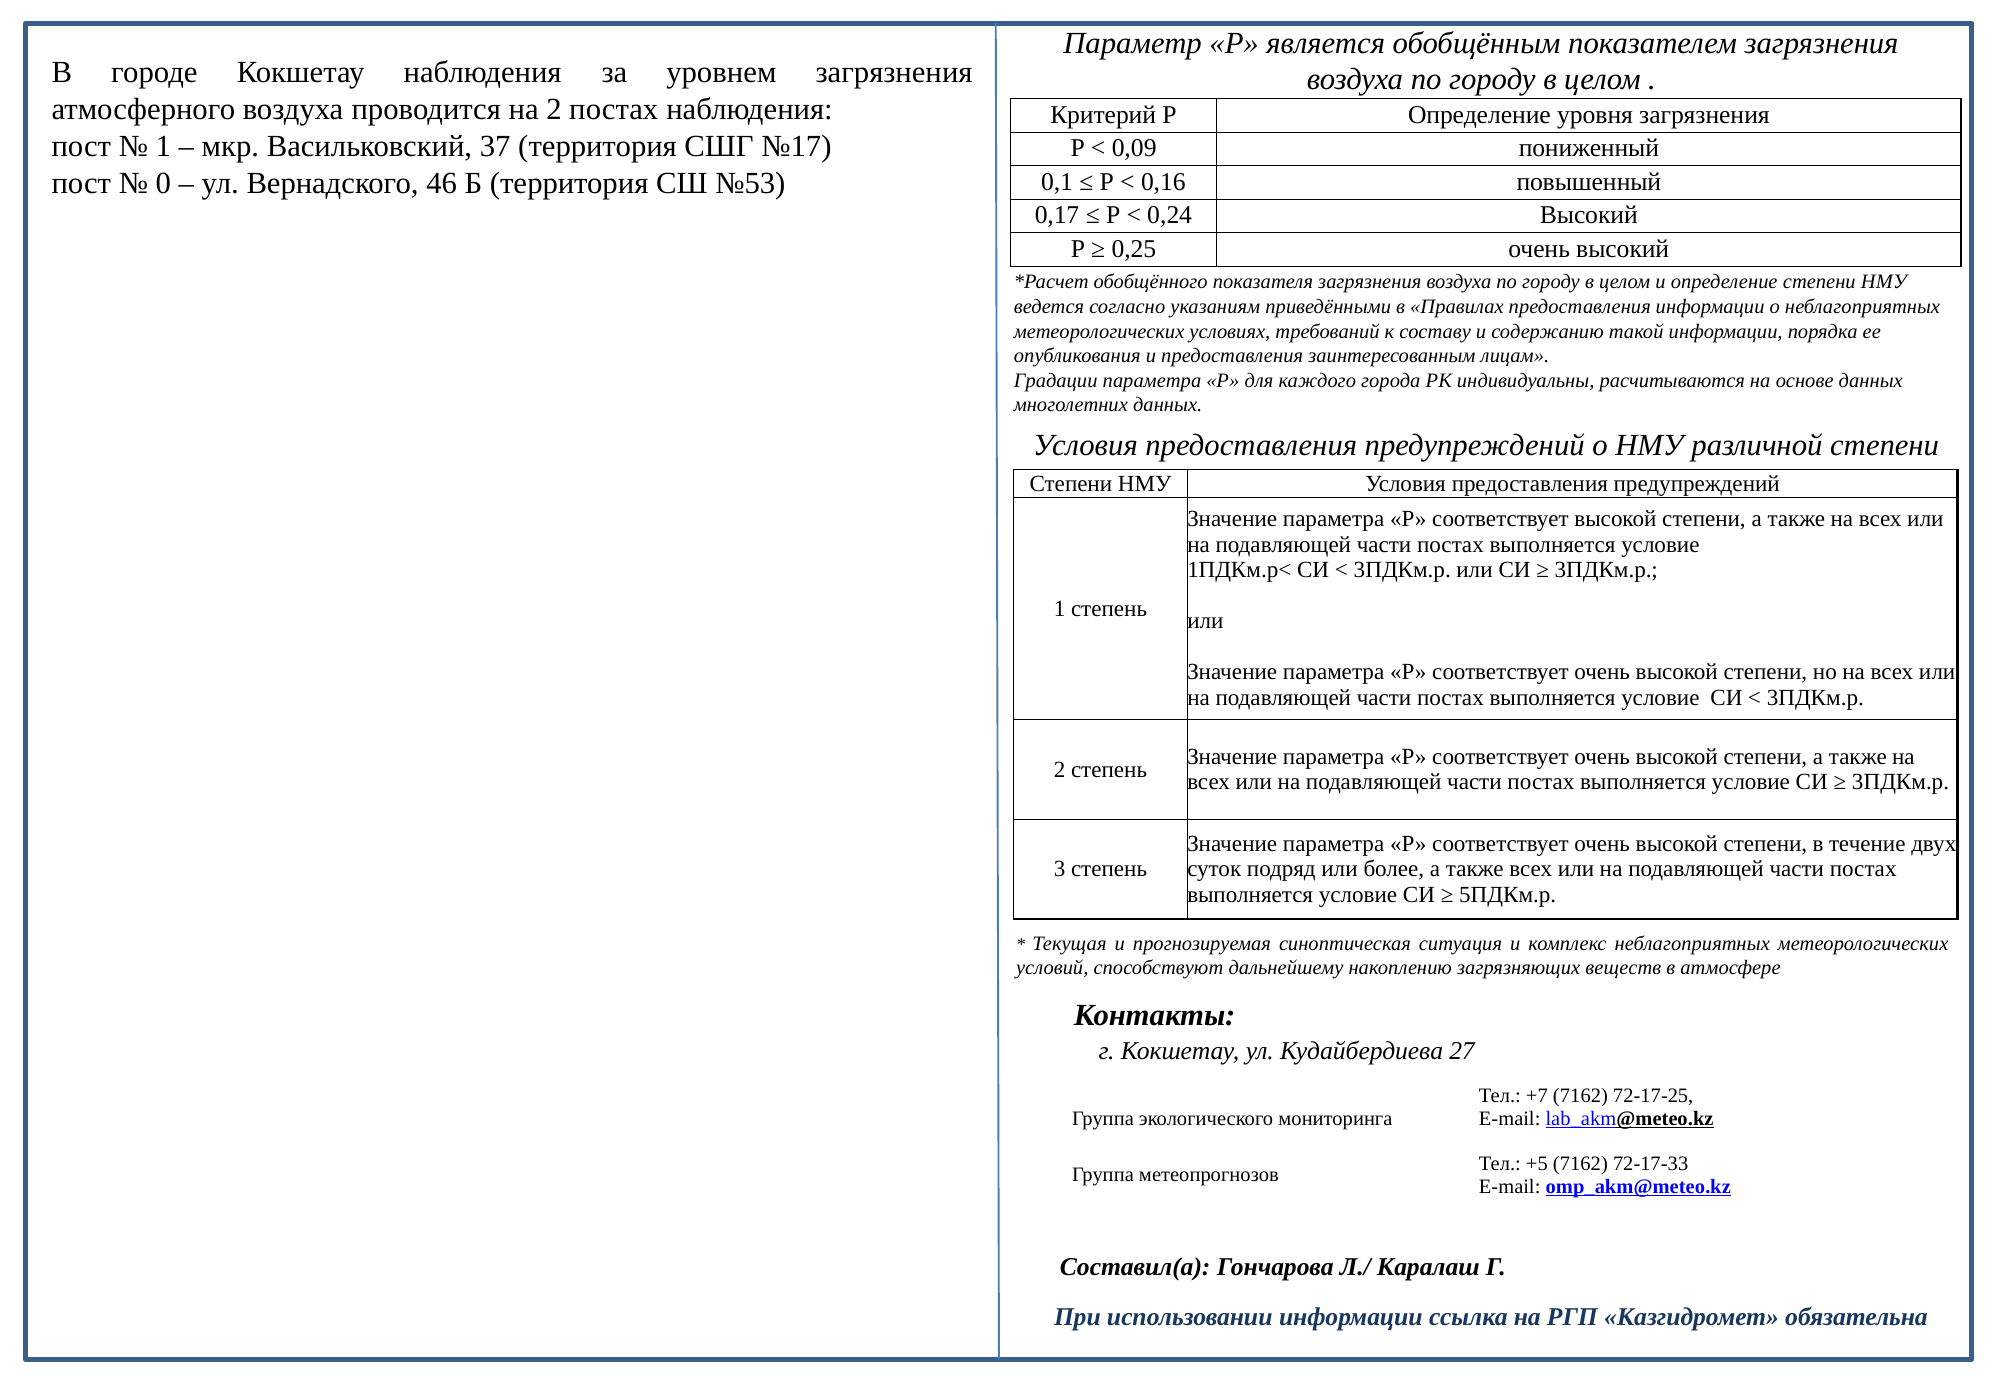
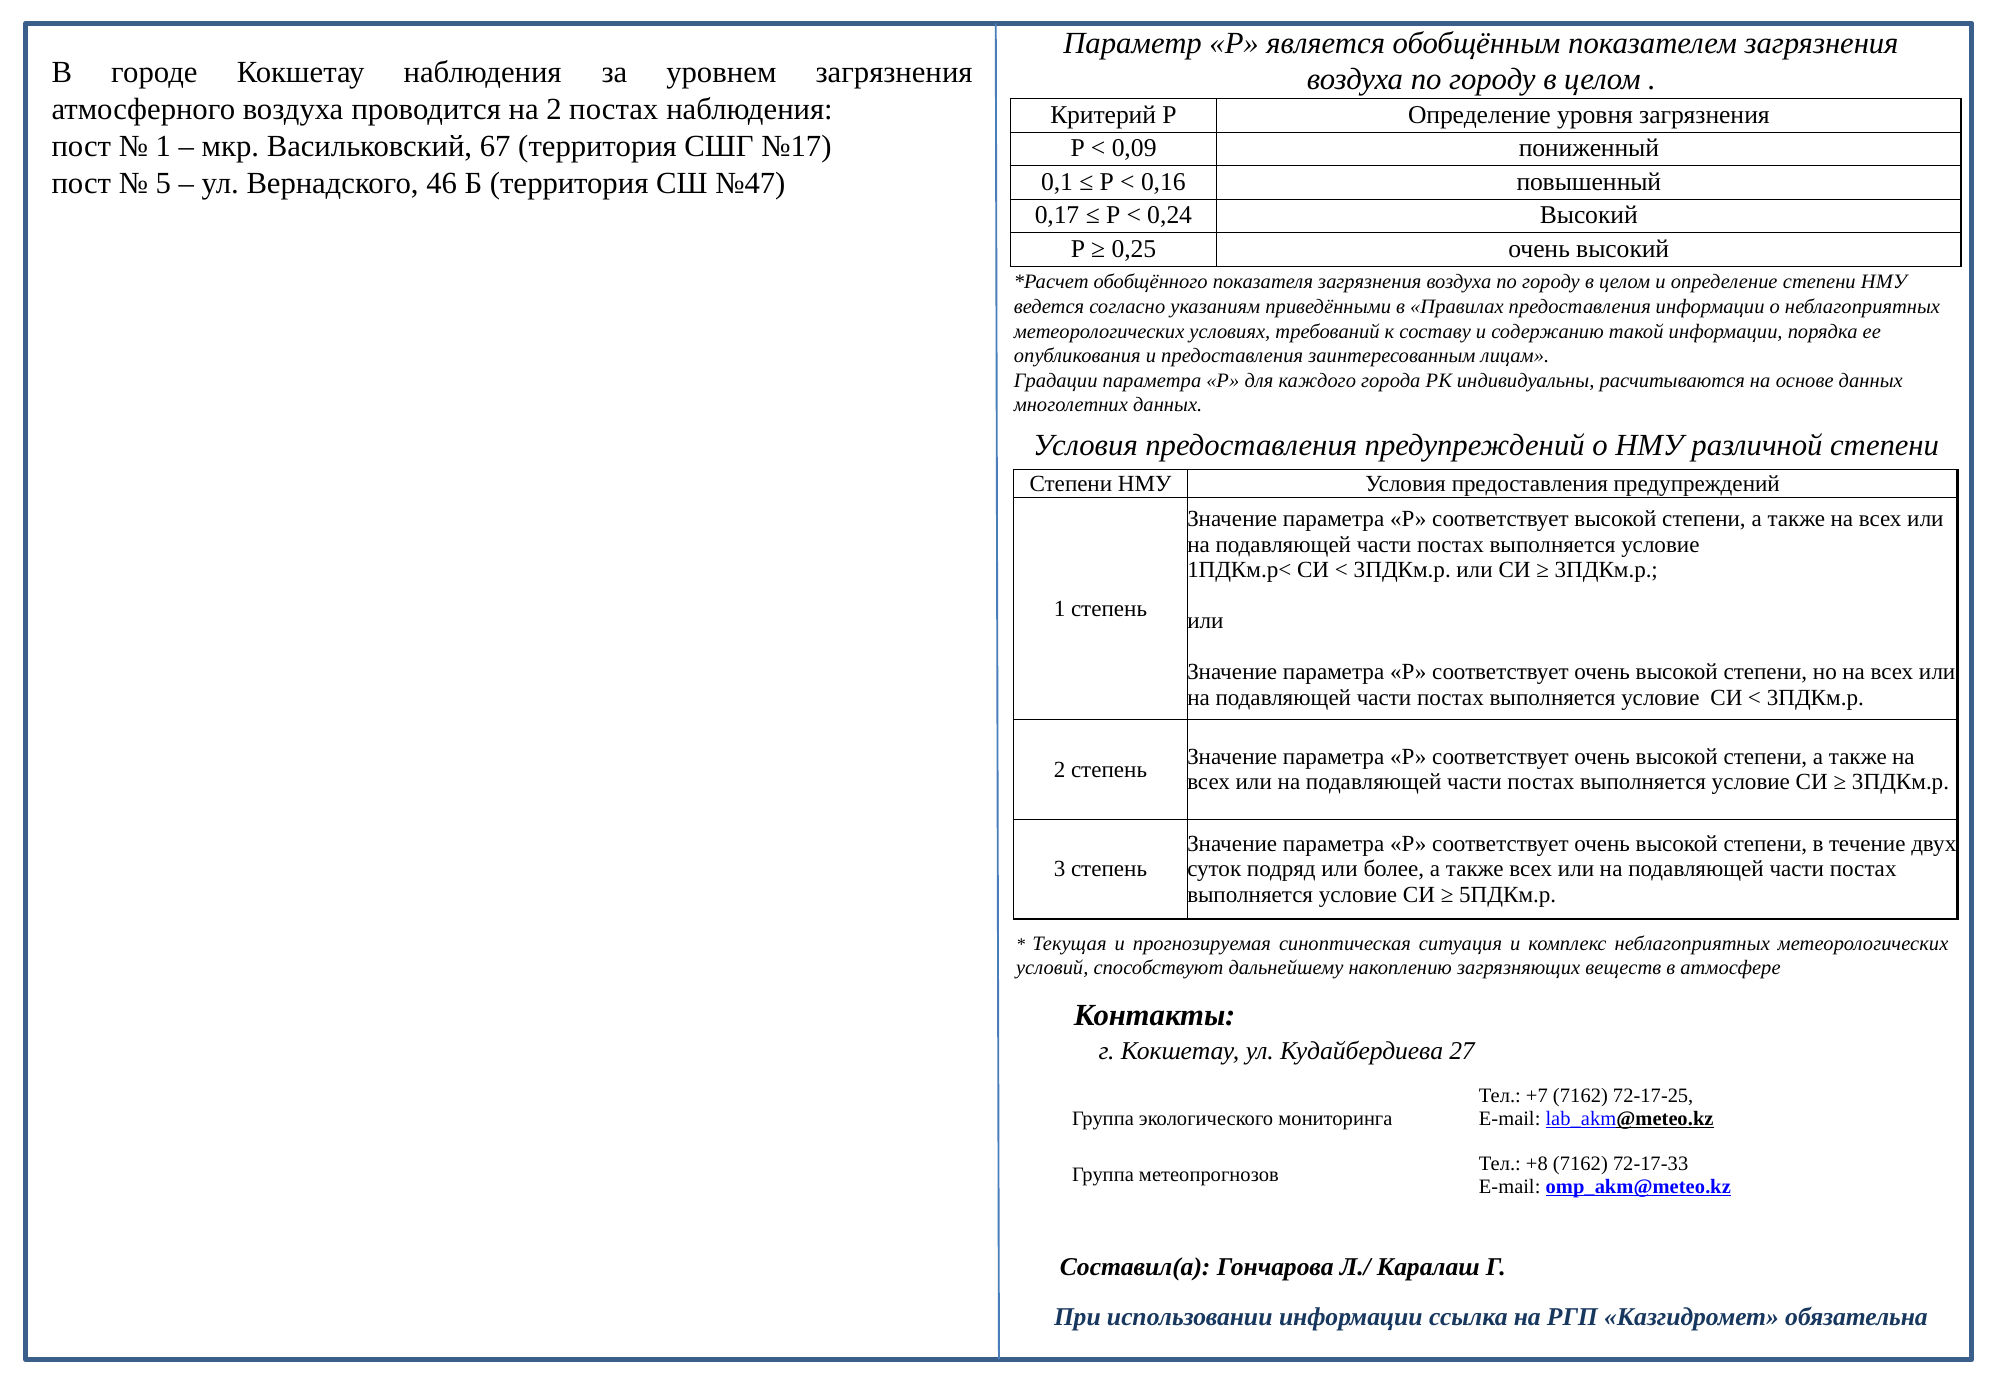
37: 37 -> 67
0: 0 -> 5
№53: №53 -> №47
+5: +5 -> +8
